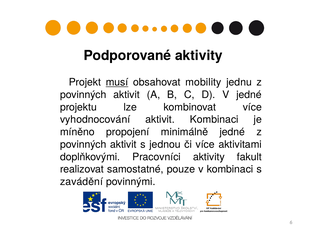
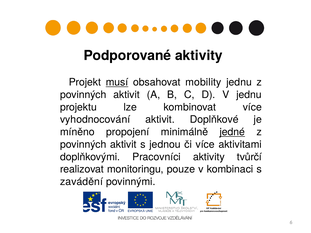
V jedné: jedné -> jednu
aktivit Kombinaci: Kombinaci -> Doplňkové
jedné at (232, 132) underline: none -> present
fakult: fakult -> tvůrčí
samostatné: samostatné -> monitoringu
